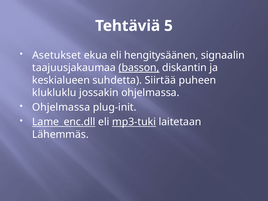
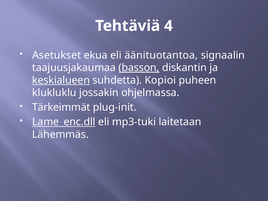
5: 5 -> 4
hengitysäänen: hengitysäänen -> äänituotantoa
keskialueen underline: none -> present
Siirtää: Siirtää -> Kopioi
Ohjelmassa at (61, 107): Ohjelmassa -> Tärkeimmät
mp3-tuki underline: present -> none
